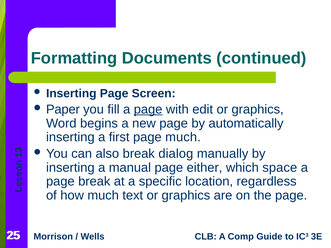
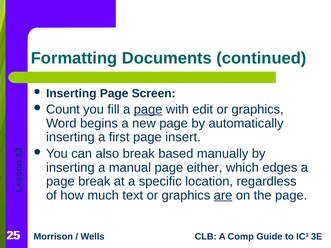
Paper: Paper -> Count
page much: much -> insert
dialog: dialog -> based
space: space -> edges
are underline: none -> present
